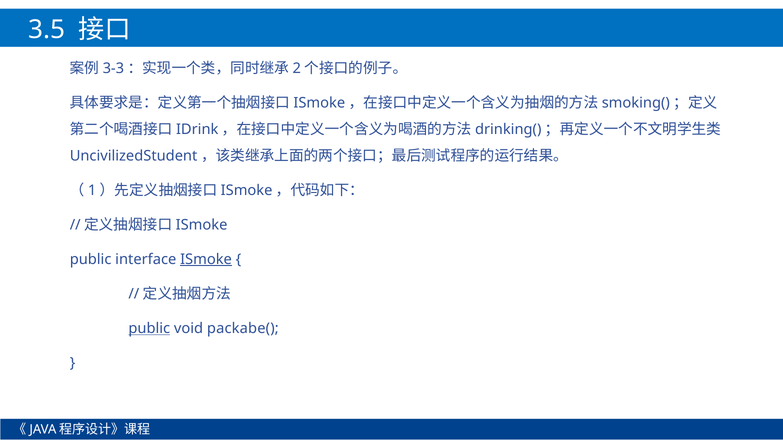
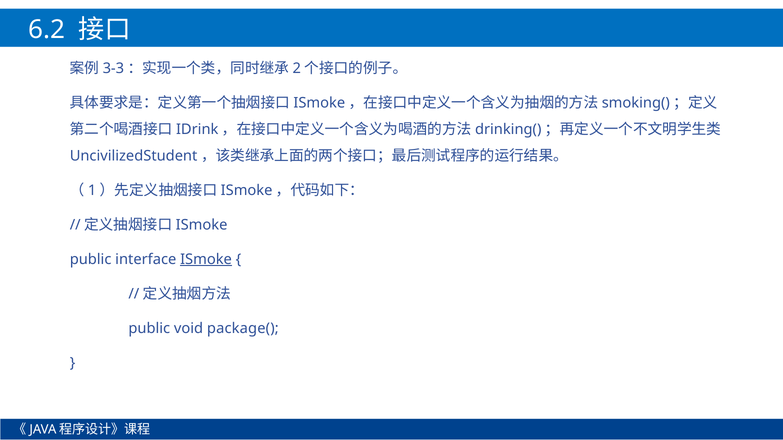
3.5: 3.5 -> 6.2
public at (149, 329) underline: present -> none
packabe(: packabe( -> package(
